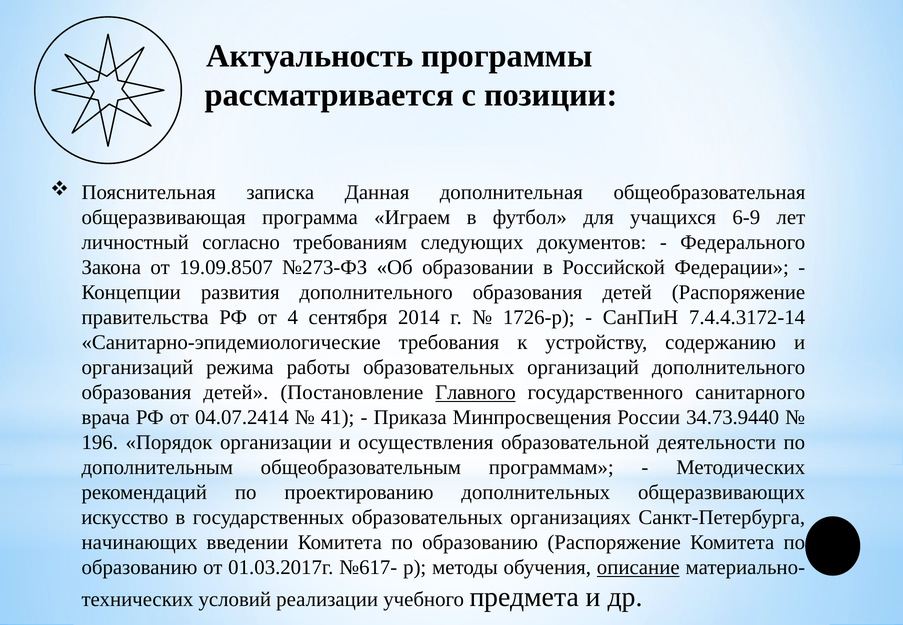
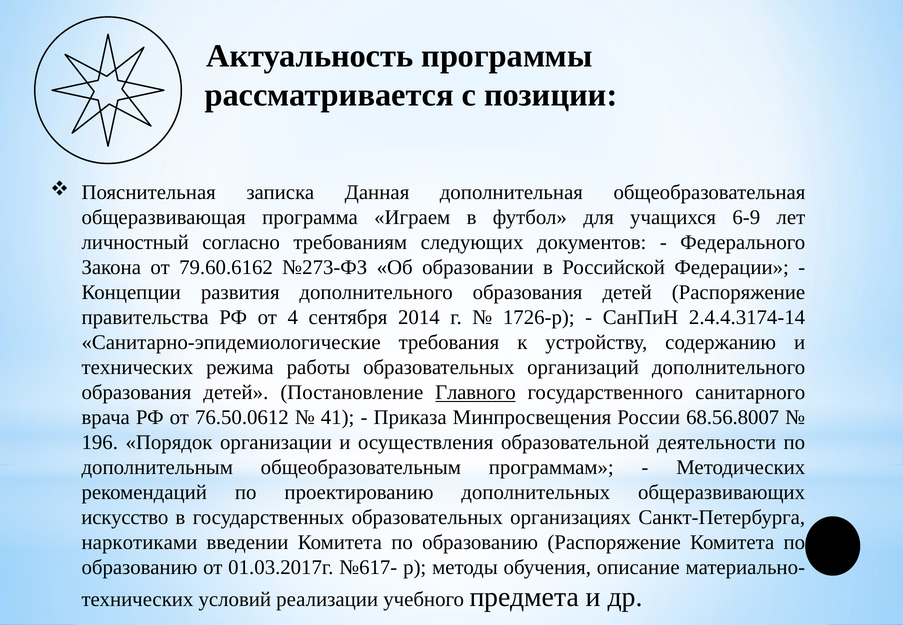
19.09.8507: 19.09.8507 -> 79.60.6162
7.4.4.3172-14: 7.4.4.3172-14 -> 2.4.4.3174-14
организаций at (137, 368): организаций -> технических
04.07.2414: 04.07.2414 -> 76.50.0612
34.73.9440: 34.73.9440 -> 68.56.8007
начинающих: начинающих -> наркотиками
описание underline: present -> none
